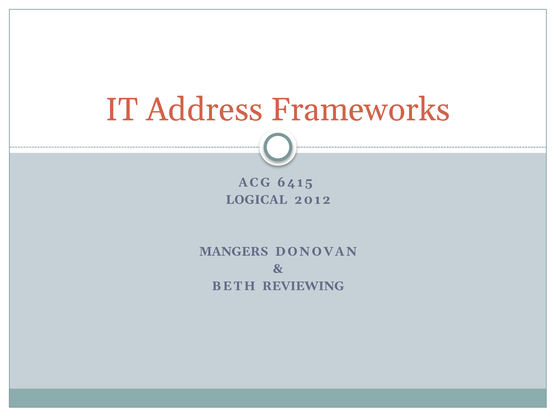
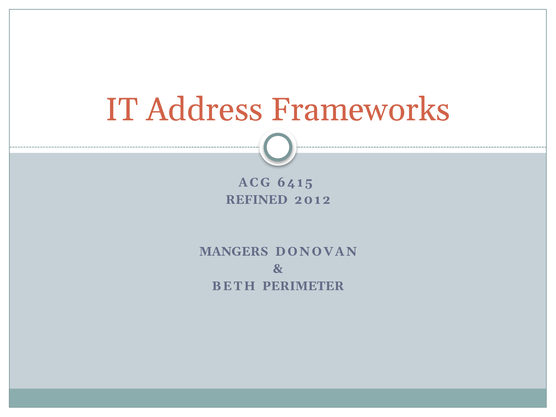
LOGICAL: LOGICAL -> REFINED
REVIEWING: REVIEWING -> PERIMETER
